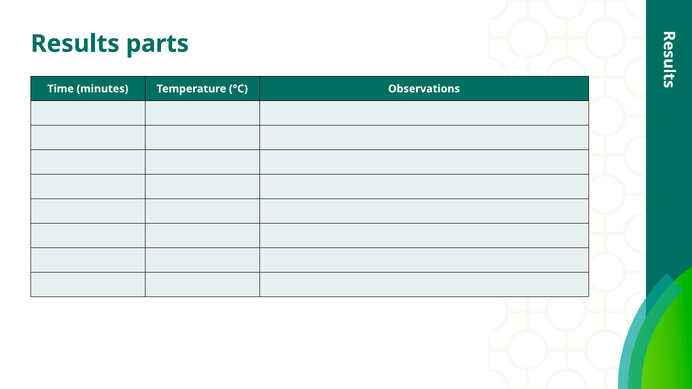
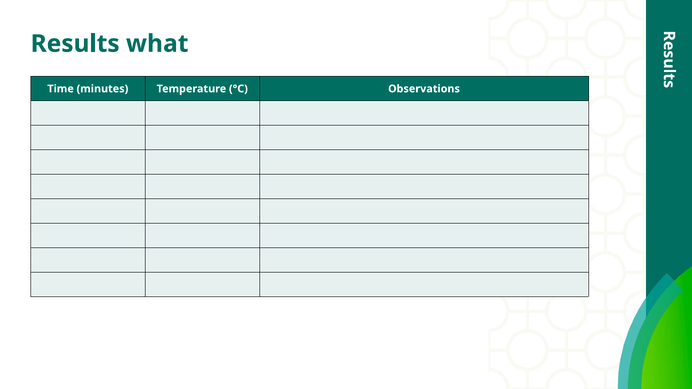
parts: parts -> what
